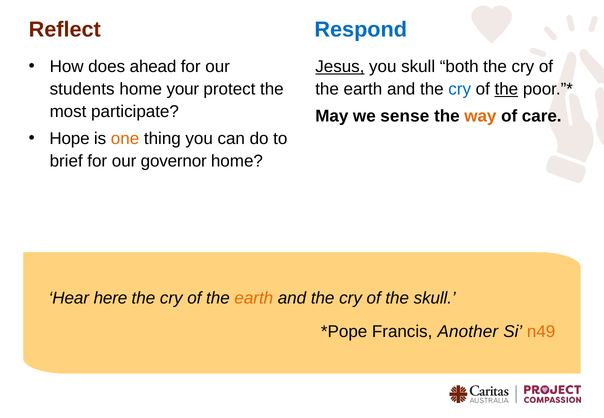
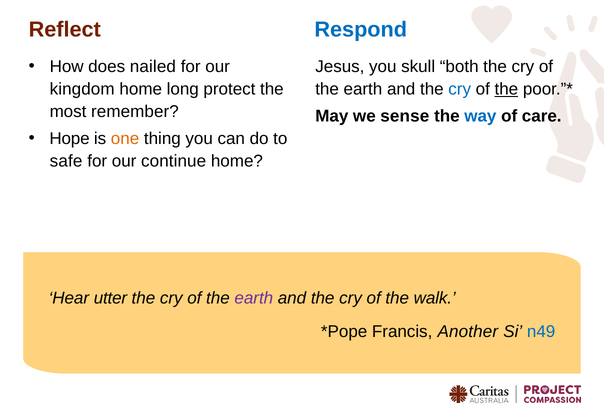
ahead: ahead -> nailed
Jesus underline: present -> none
students: students -> kingdom
your: your -> long
participate: participate -> remember
way colour: orange -> blue
brief: brief -> safe
governor: governor -> continue
here: here -> utter
earth at (254, 298) colour: orange -> purple
the skull: skull -> walk
n49 colour: orange -> blue
